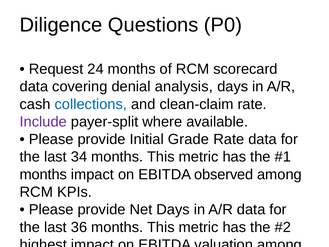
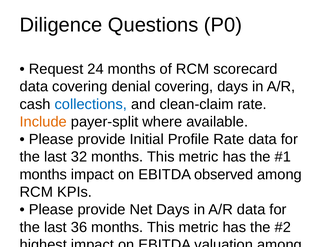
denial analysis: analysis -> covering
Include colour: purple -> orange
Grade: Grade -> Profile
34: 34 -> 32
